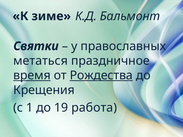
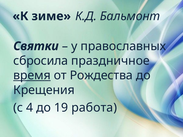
метаться: метаться -> сбросила
Рождества underline: present -> none
1: 1 -> 4
